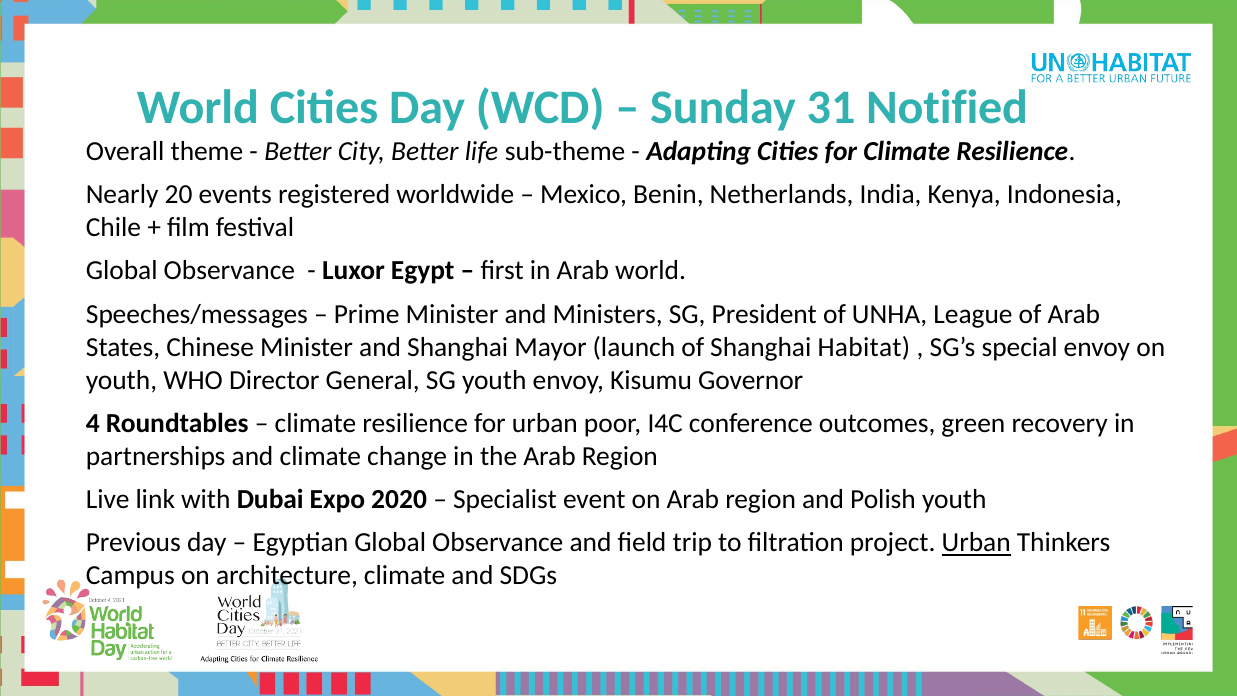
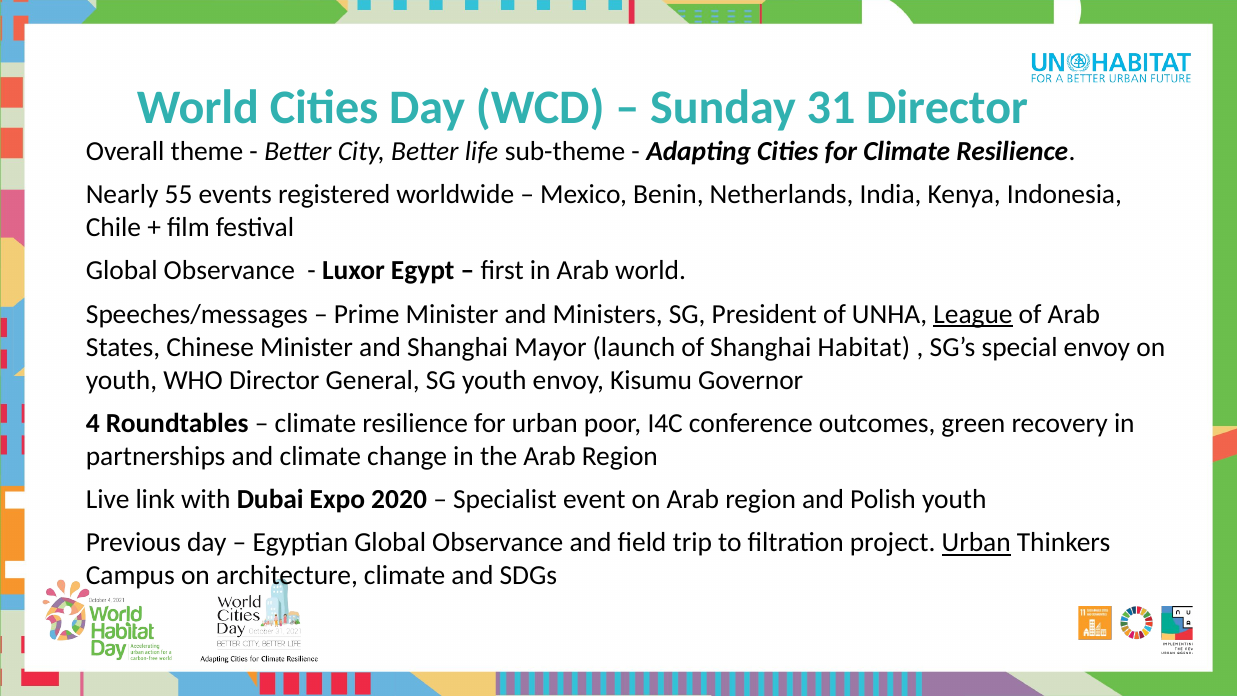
31 Notified: Notified -> Director
20: 20 -> 55
League underline: none -> present
